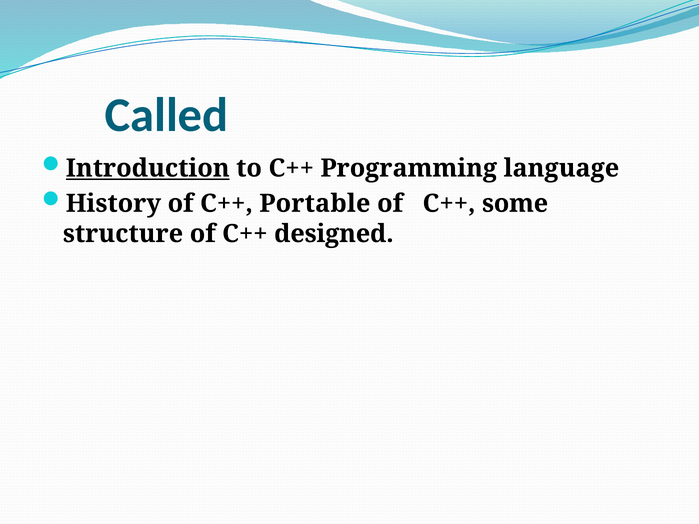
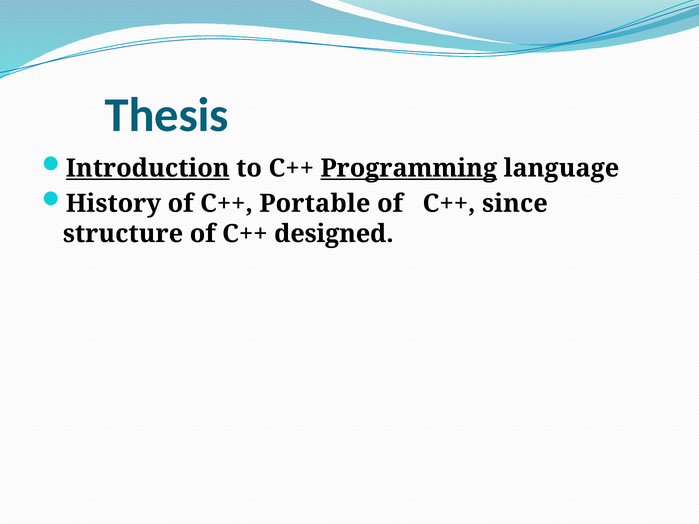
Called: Called -> Thesis
Programming underline: none -> present
some: some -> since
